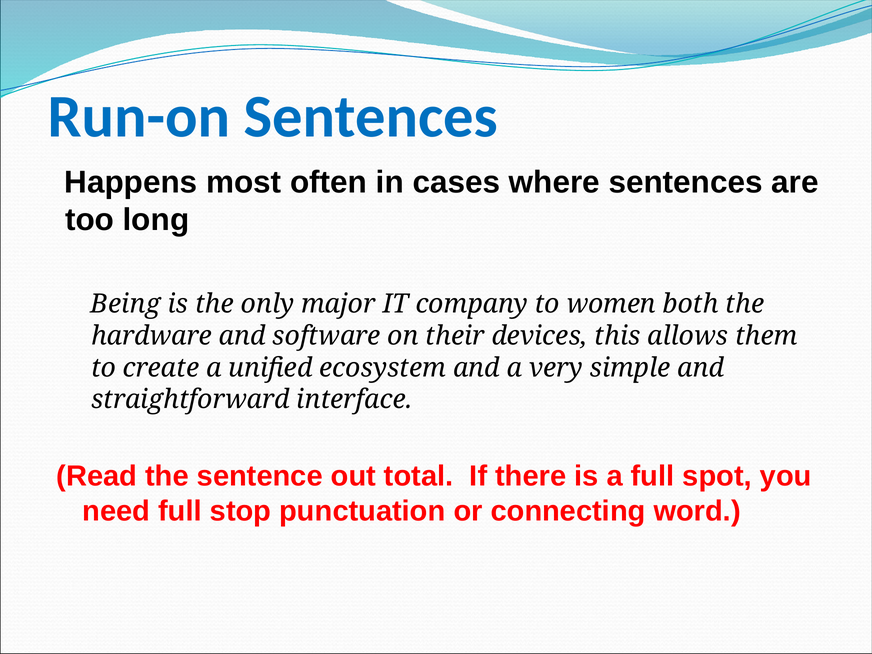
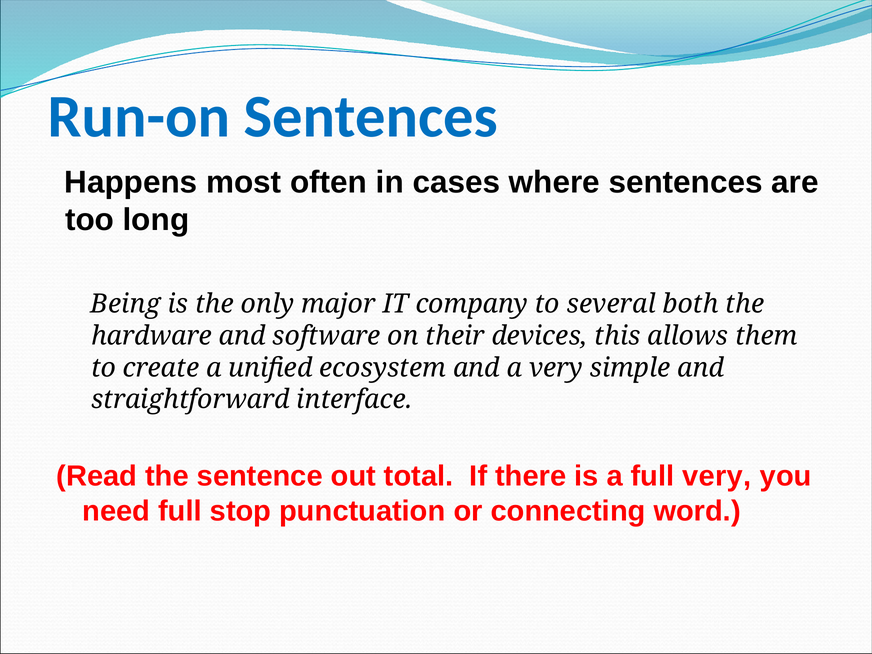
women: women -> several
full spot: spot -> very
